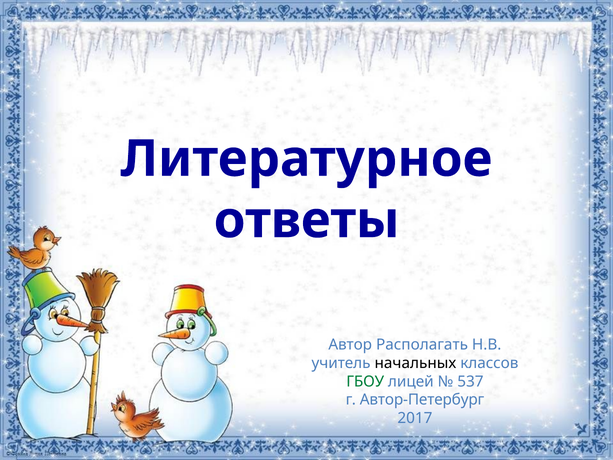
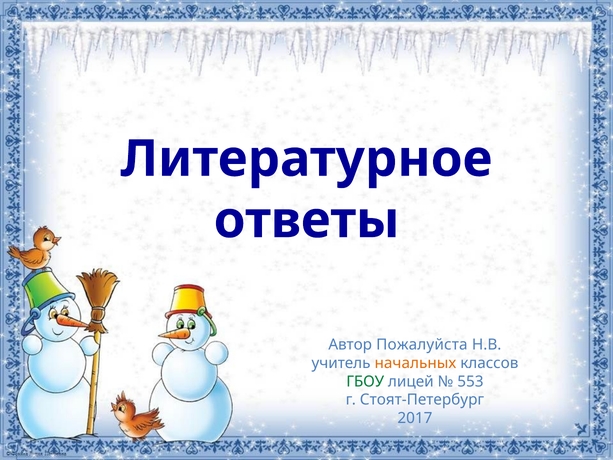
Располагать: Располагать -> Пожалуйста
начальных colour: black -> orange
537: 537 -> 553
Автор-Петербург: Автор-Петербург -> Стоят-Петербург
